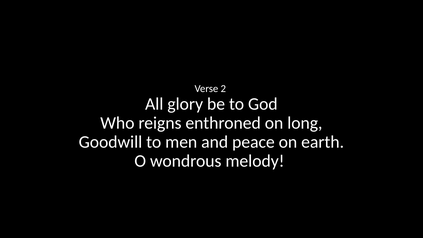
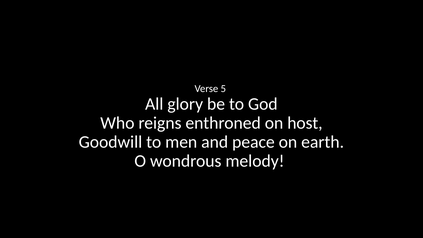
2: 2 -> 5
long: long -> host
